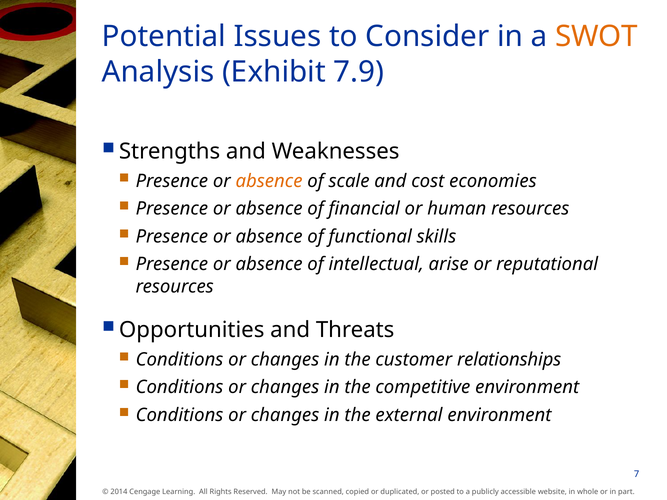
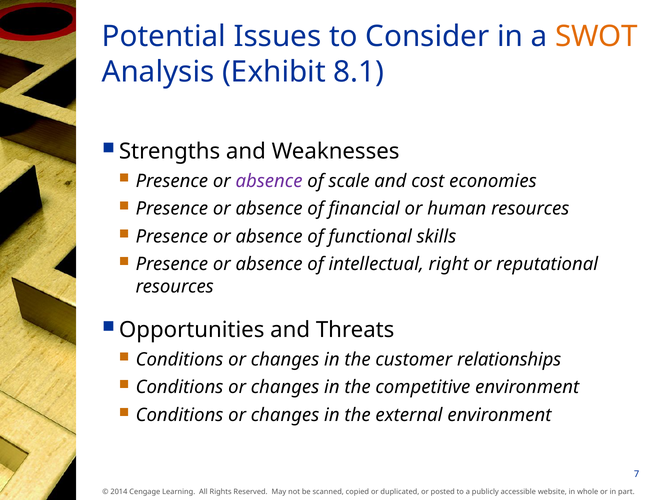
7.9: 7.9 -> 8.1
absence at (269, 181) colour: orange -> purple
arise: arise -> right
